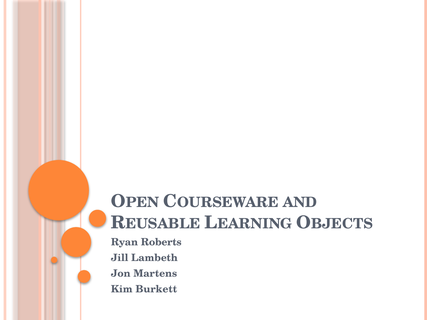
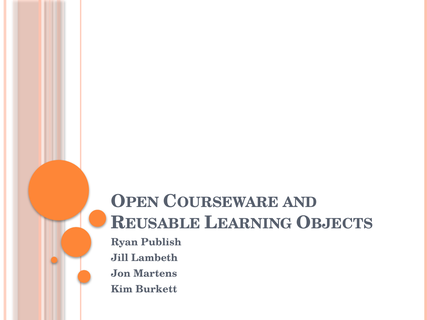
Roberts: Roberts -> Publish
